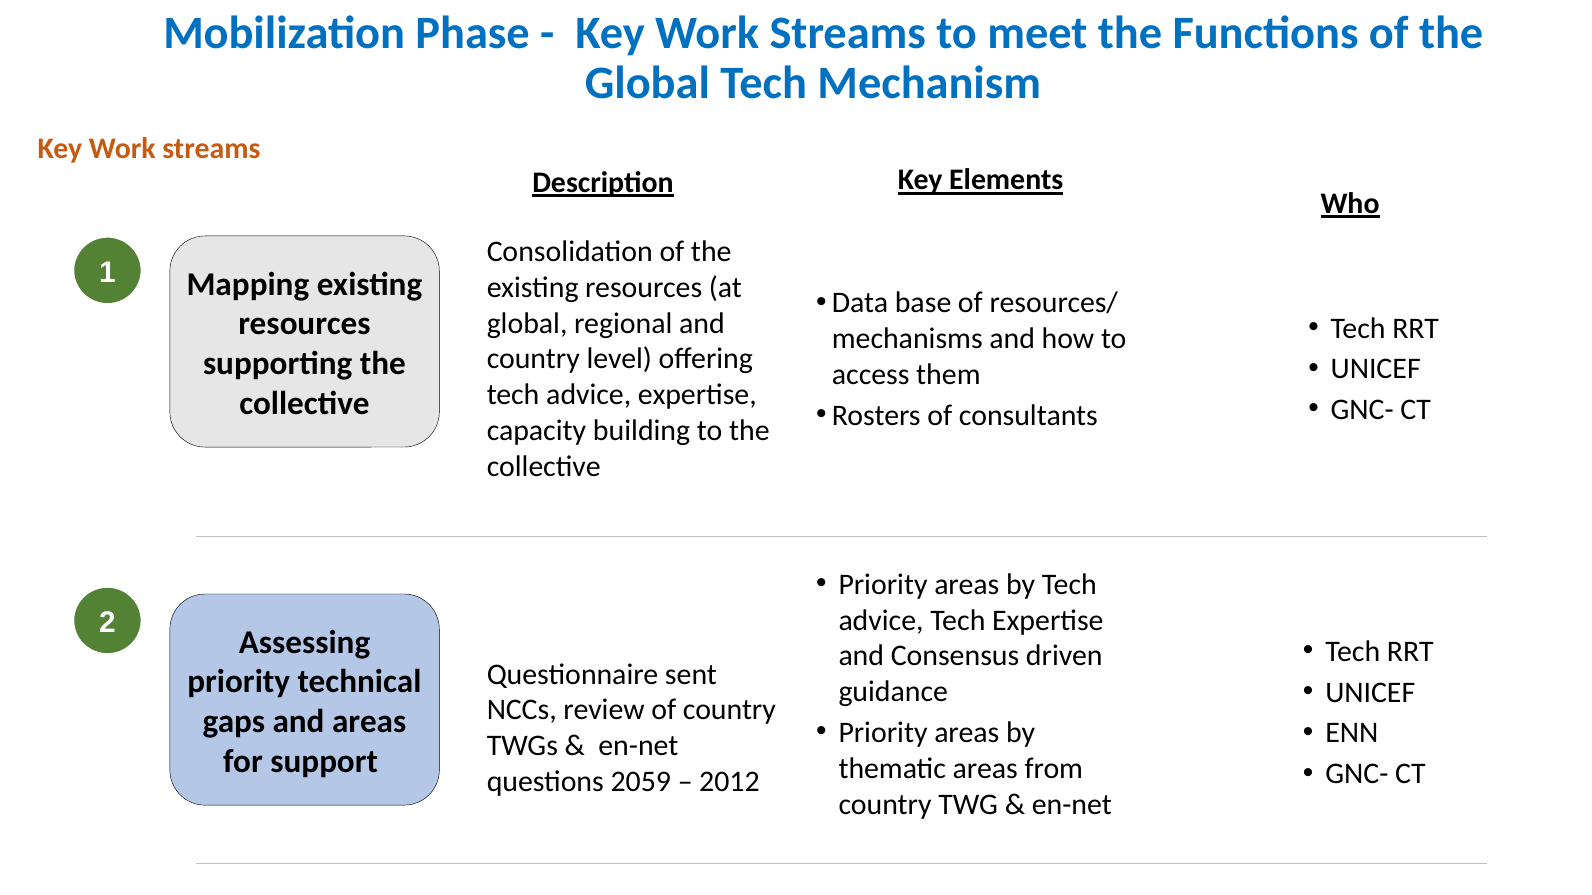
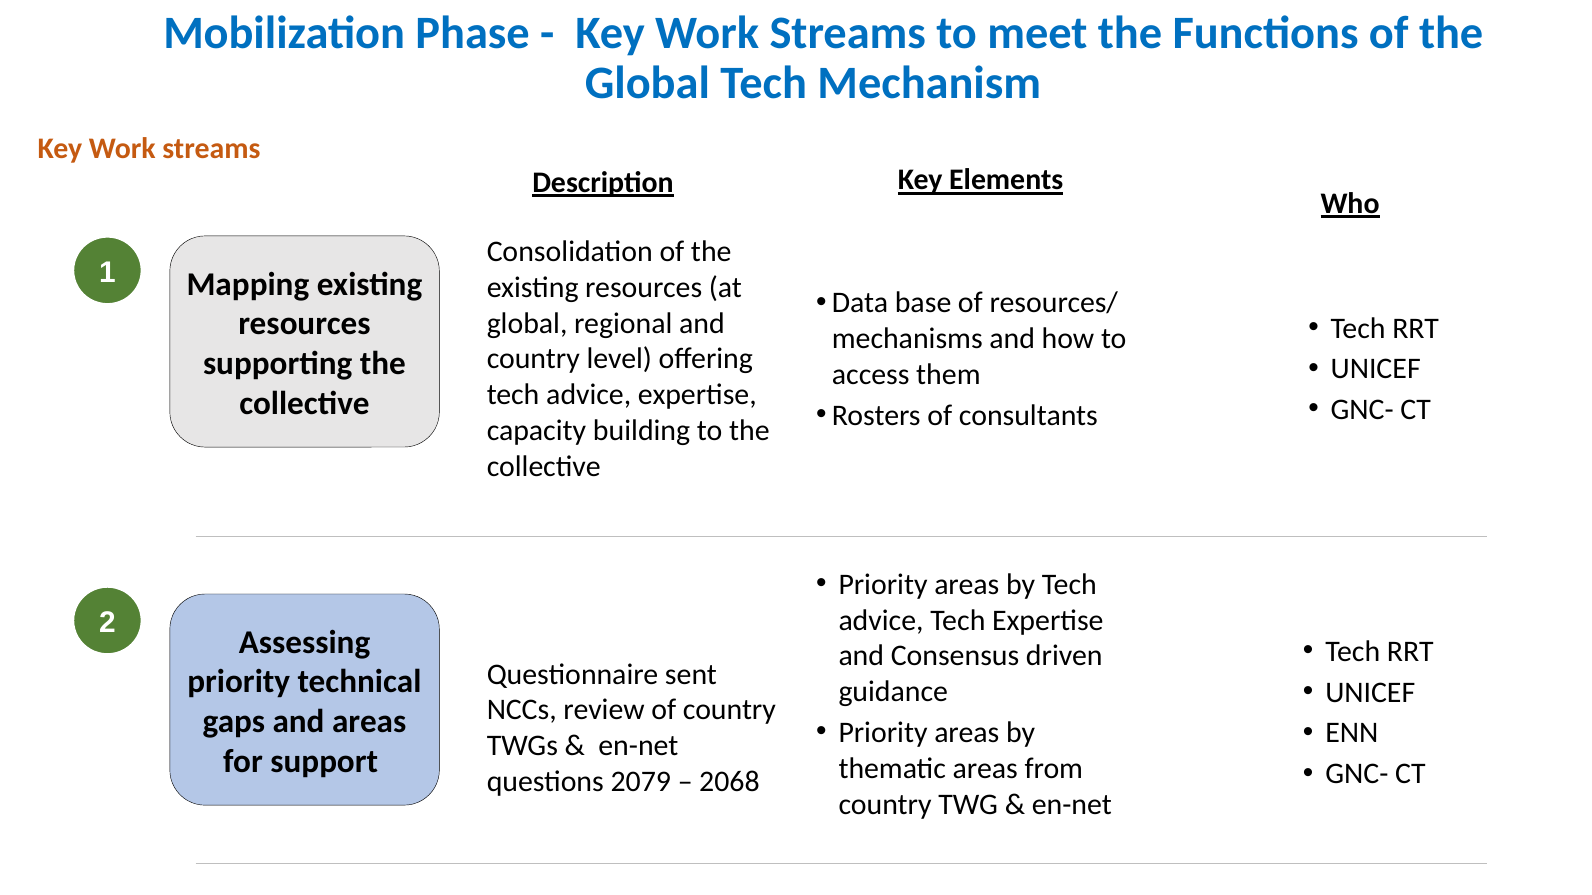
2059: 2059 -> 2079
2012: 2012 -> 2068
